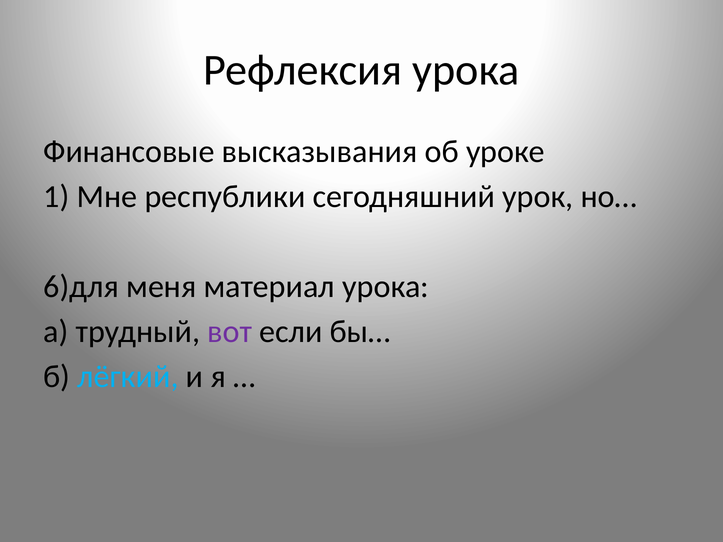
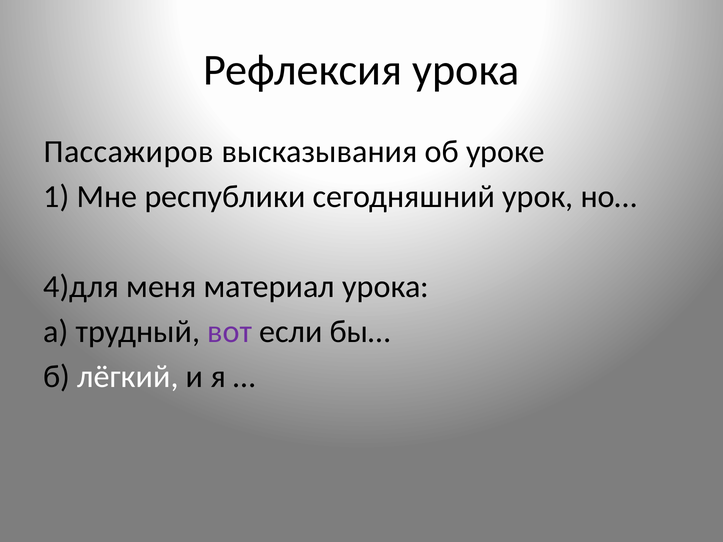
Финансовые: Финансовые -> Пассажиров
6)для: 6)для -> 4)для
лёгкий colour: light blue -> white
